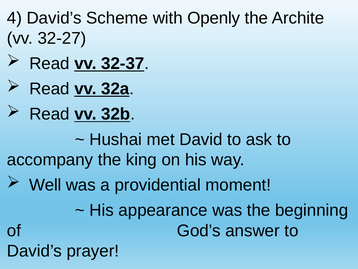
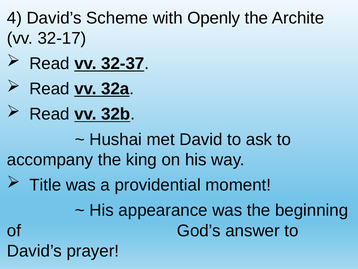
32-27: 32-27 -> 32-17
Well: Well -> Title
